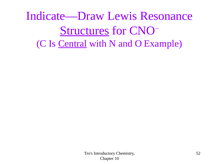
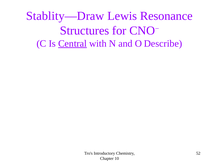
Indicate—Draw: Indicate—Draw -> Stablity—Draw
Structures underline: present -> none
Example: Example -> Describe
